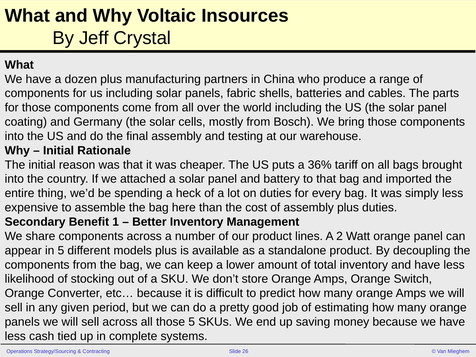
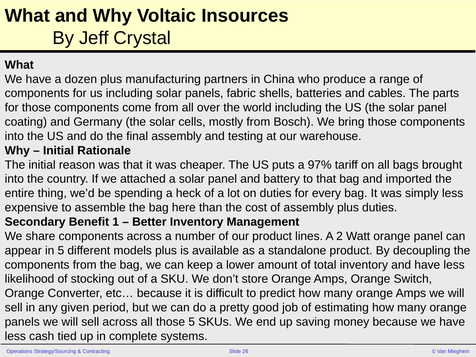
36%: 36% -> 97%
